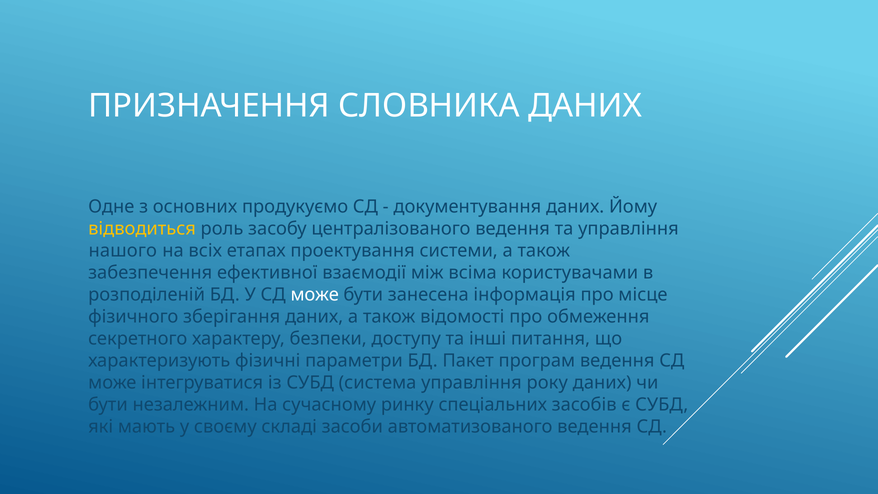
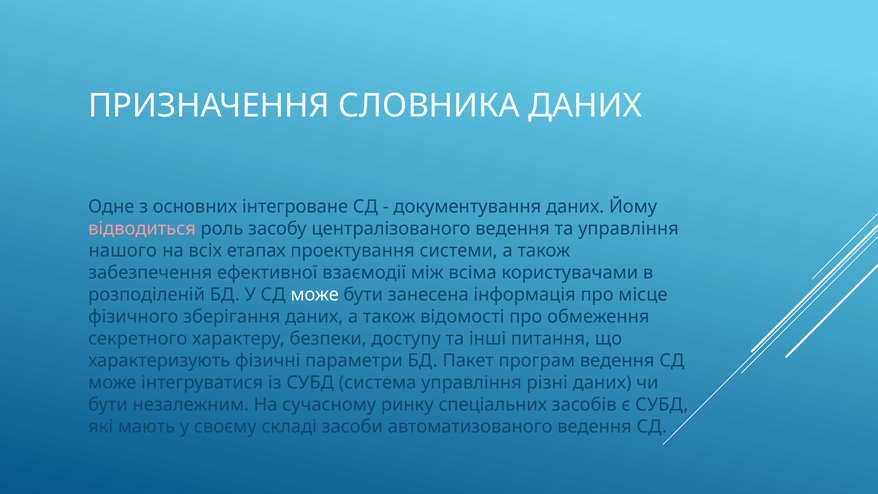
продукуємо: продукуємо -> інтегроване
відводиться colour: yellow -> pink
року: року -> різні
